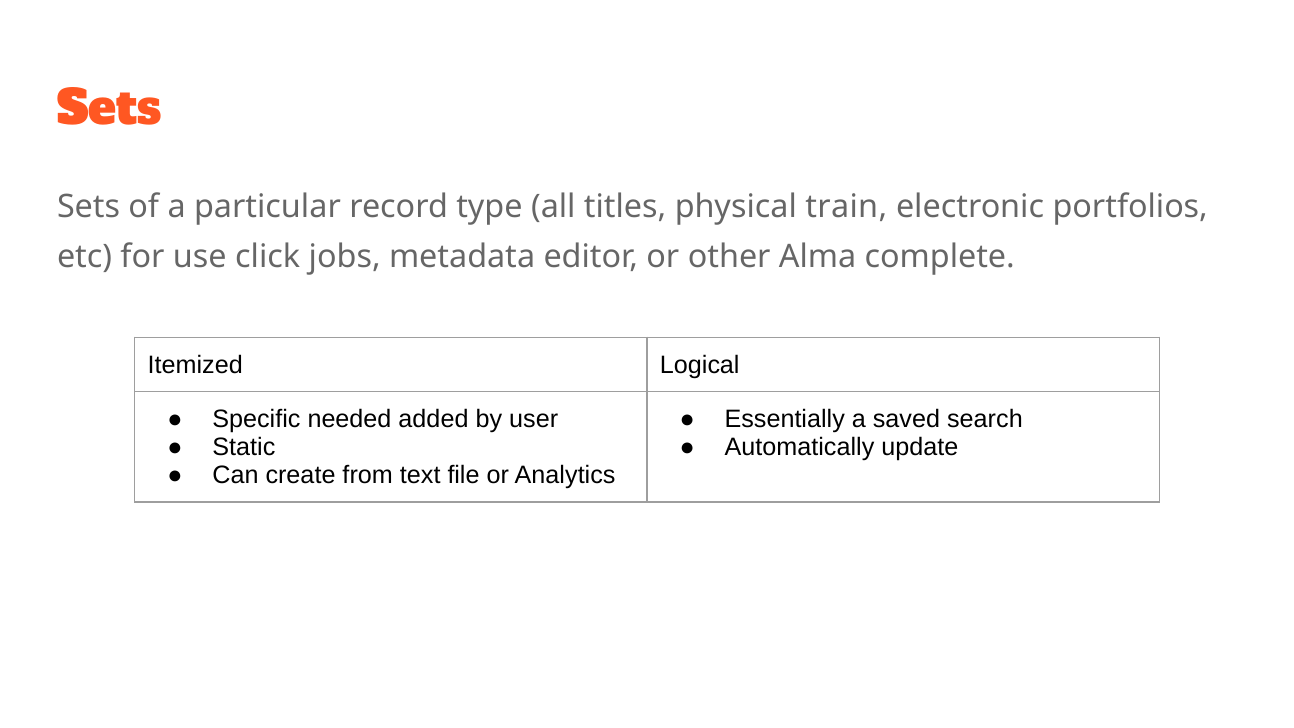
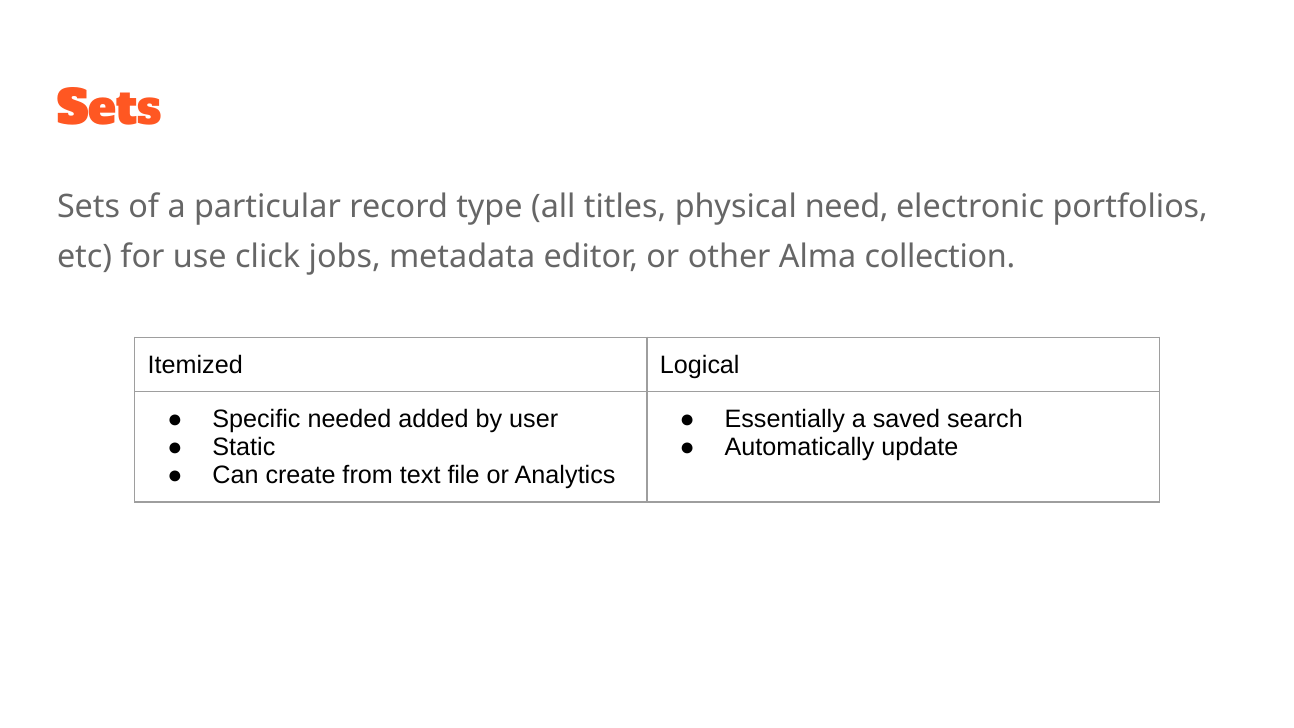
train: train -> need
complete: complete -> collection
